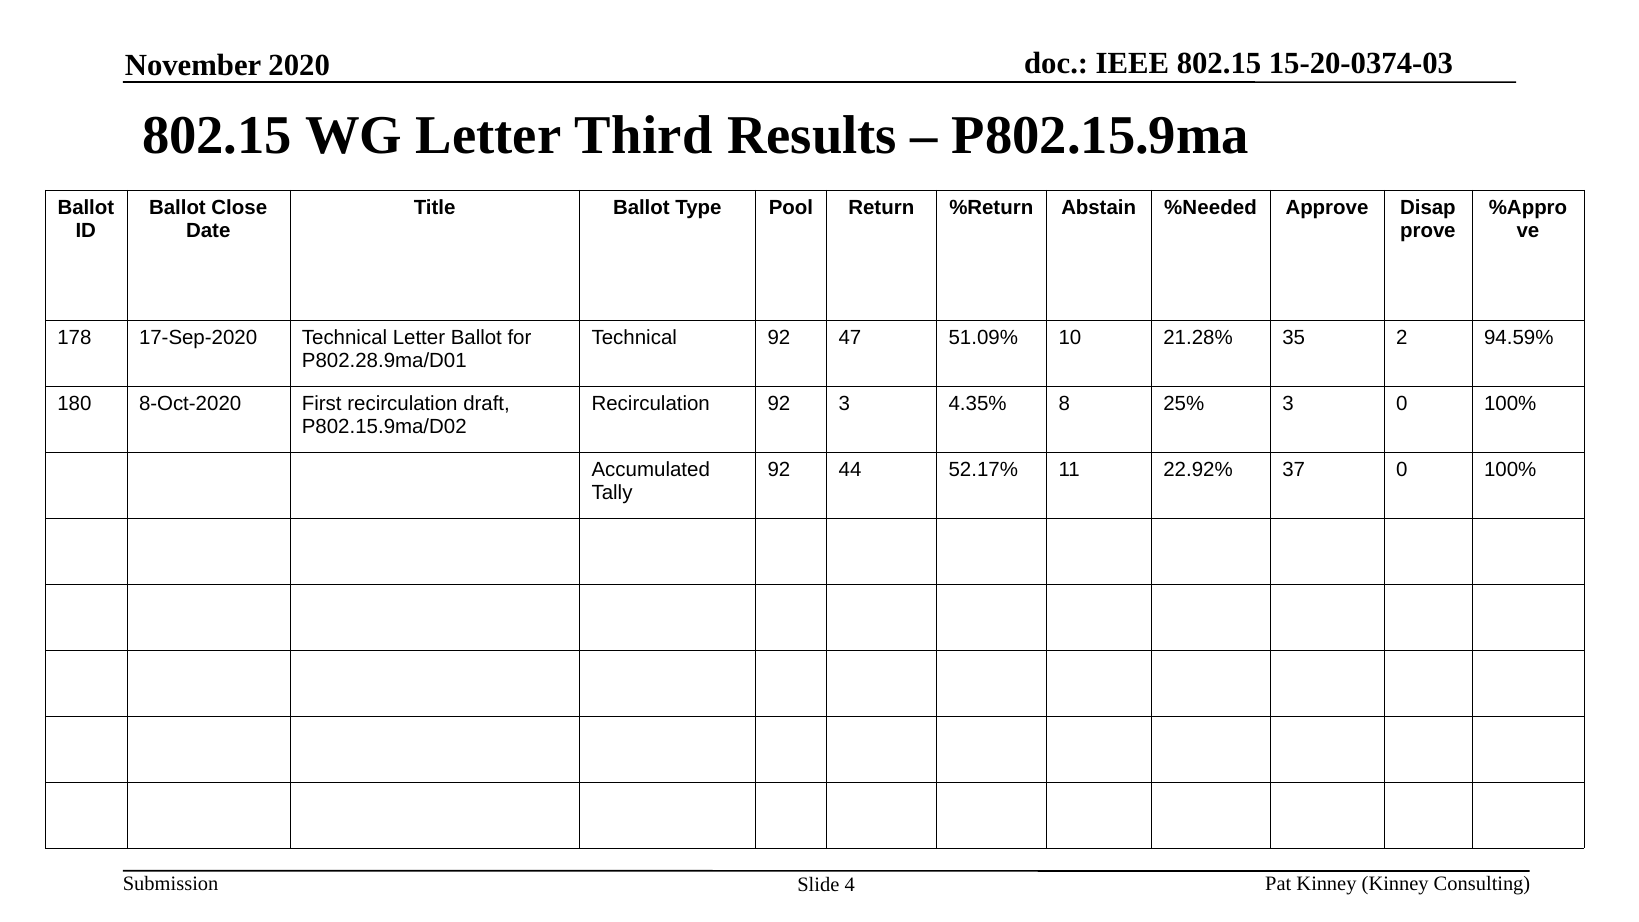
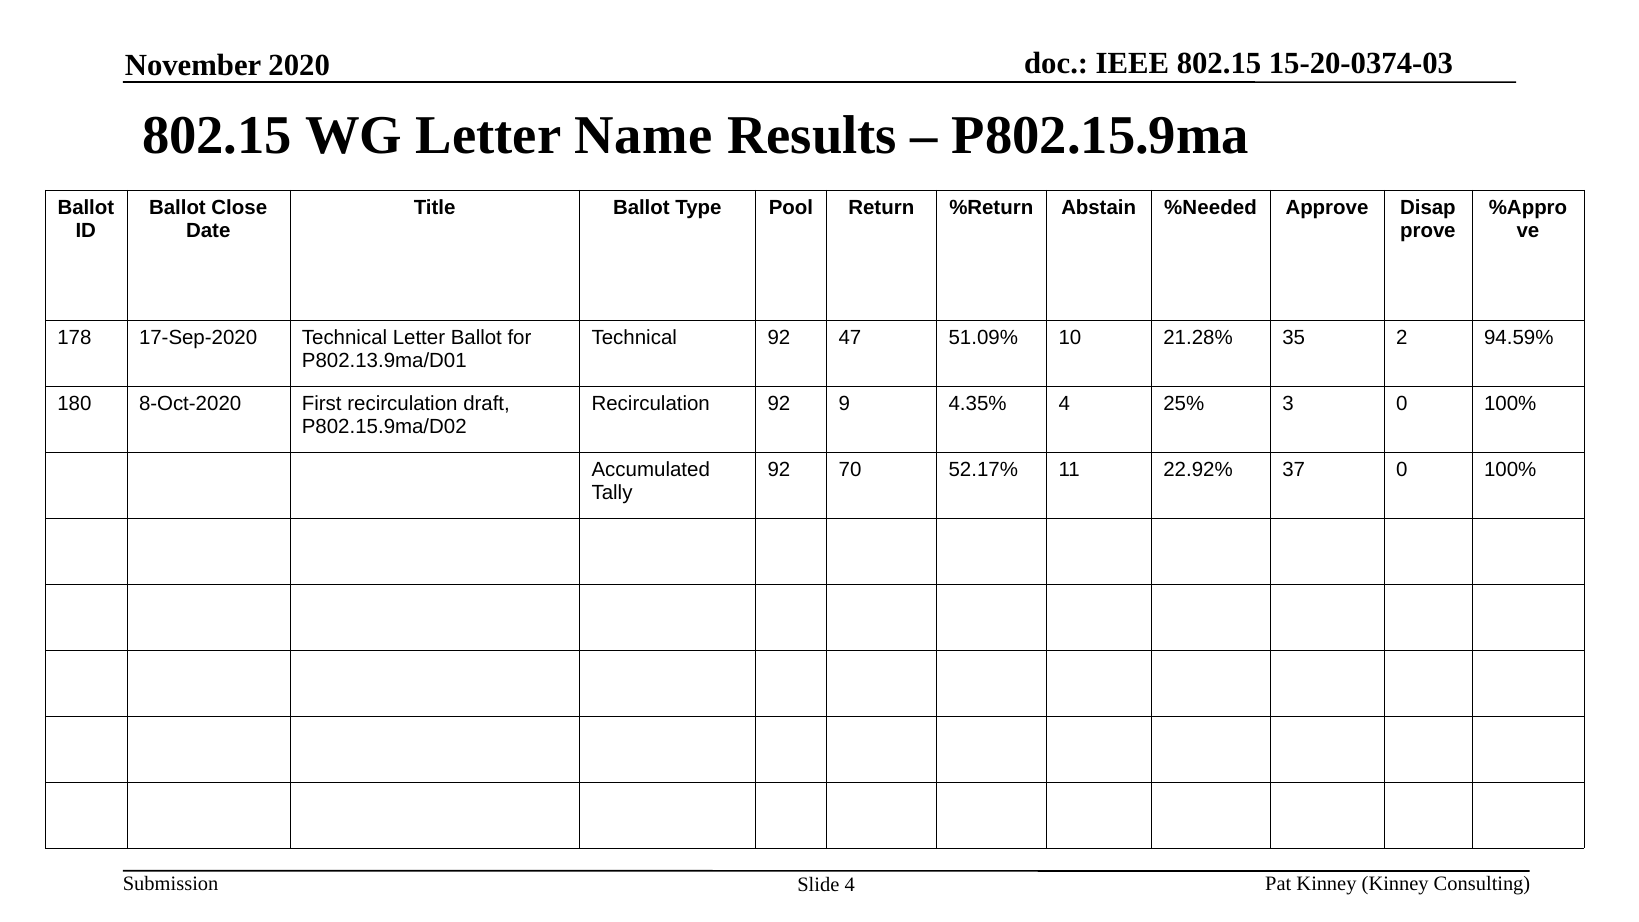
Third: Third -> Name
P802.28.9ma/D01: P802.28.9ma/D01 -> P802.13.9ma/D01
92 3: 3 -> 9
4.35% 8: 8 -> 4
44: 44 -> 70
